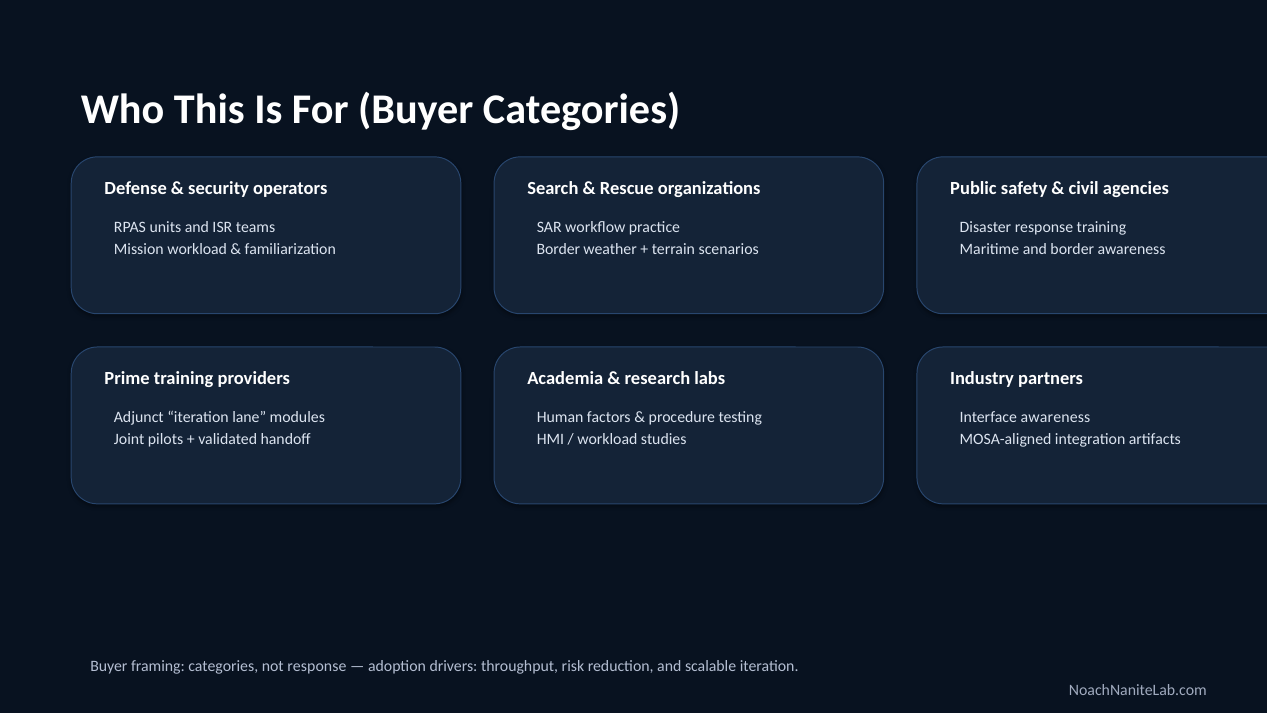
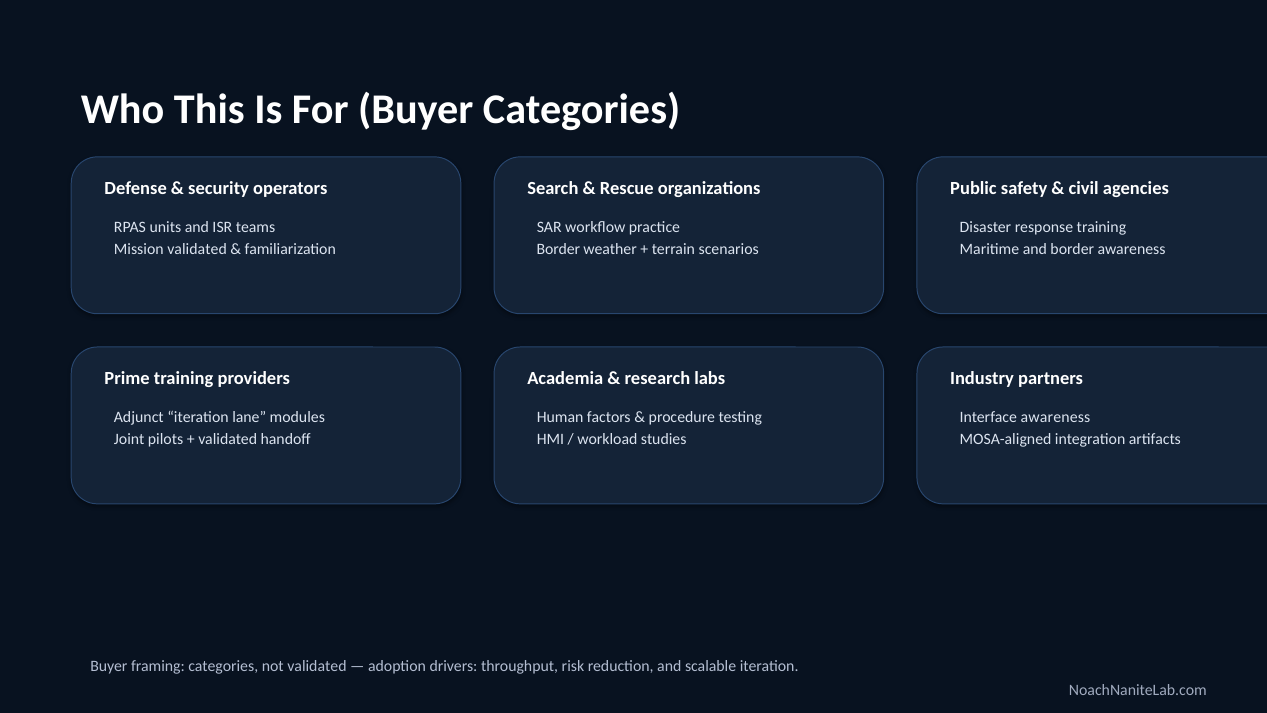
Mission workload: workload -> validated
not response: response -> validated
